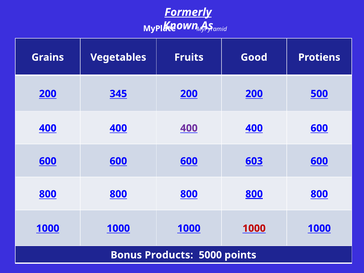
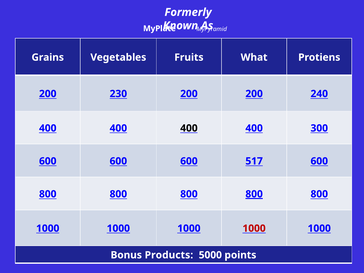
Formerly underline: present -> none
Good: Good -> What
345: 345 -> 230
500: 500 -> 240
400 at (189, 128) colour: purple -> black
400 600: 600 -> 300
603: 603 -> 517
